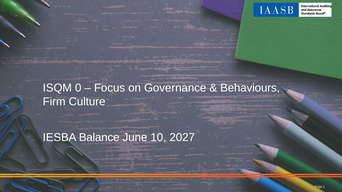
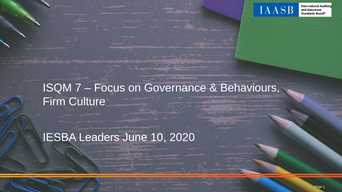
0: 0 -> 7
Balance: Balance -> Leaders
2027: 2027 -> 2020
